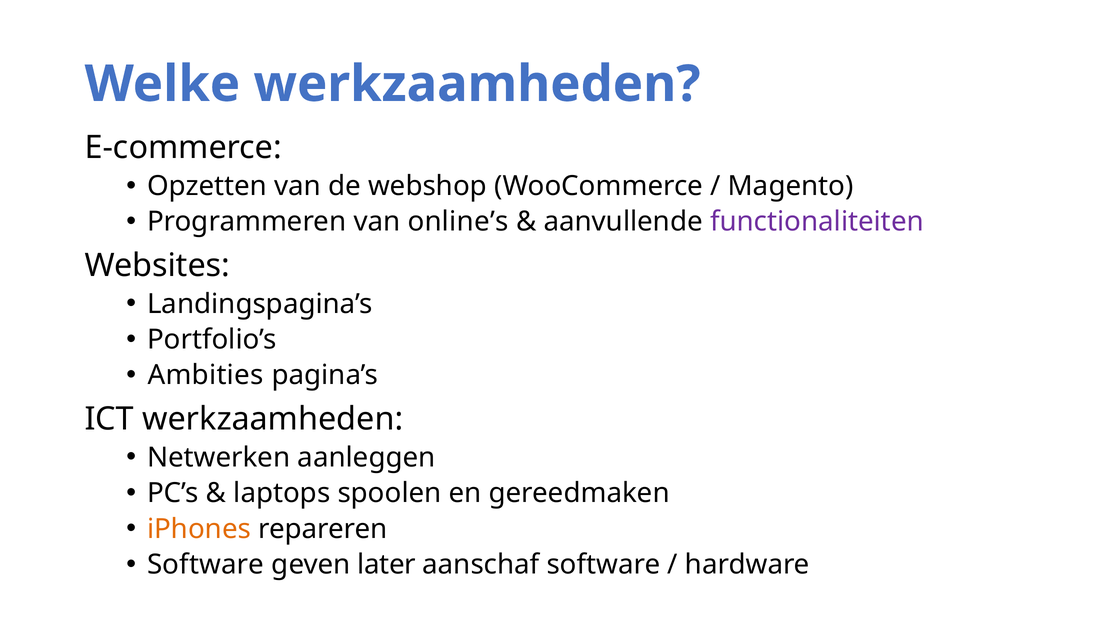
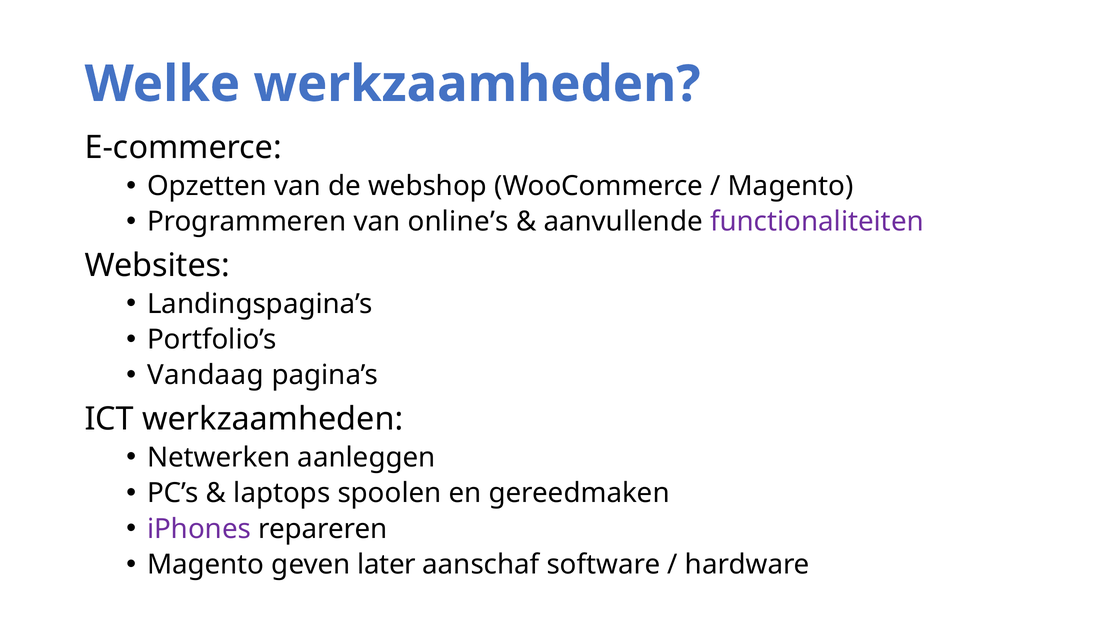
Ambities: Ambities -> Vandaag
iPhones colour: orange -> purple
Software at (206, 565): Software -> Magento
